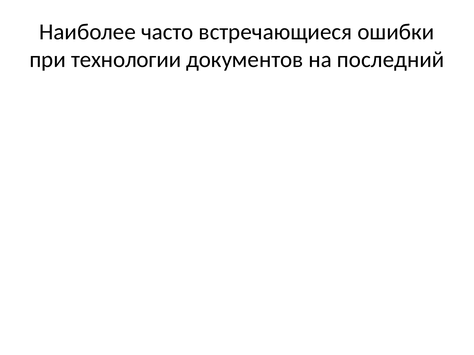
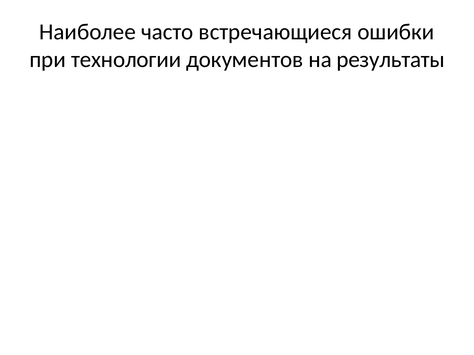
последний: последний -> результаты
